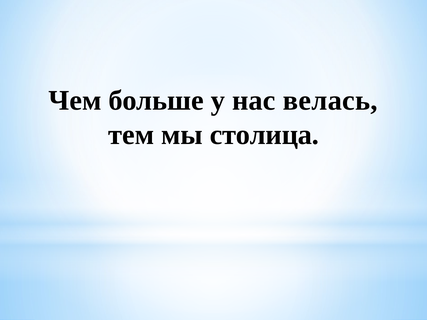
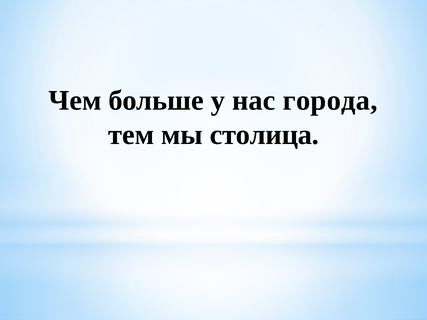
велась: велась -> города
